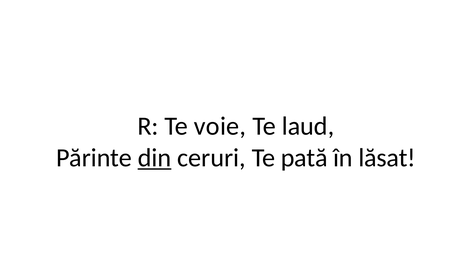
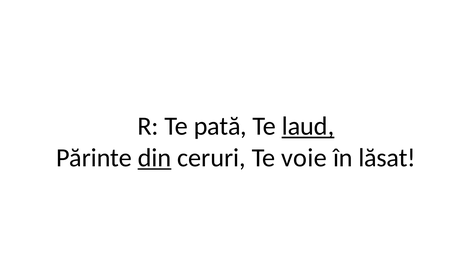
voie: voie -> pată
laud underline: none -> present
pată: pată -> voie
